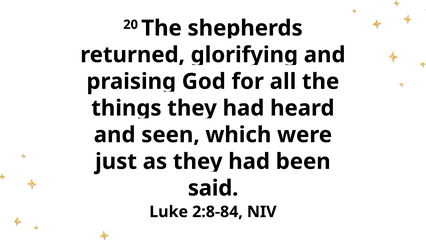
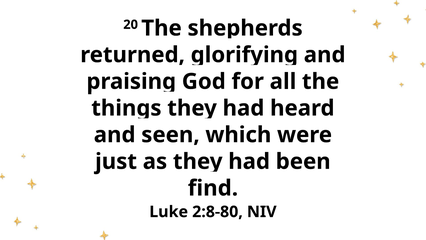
said: said -> find
2:8-84: 2:8-84 -> 2:8-80
